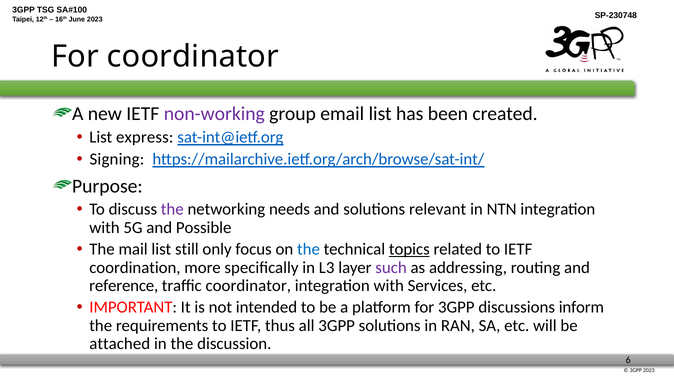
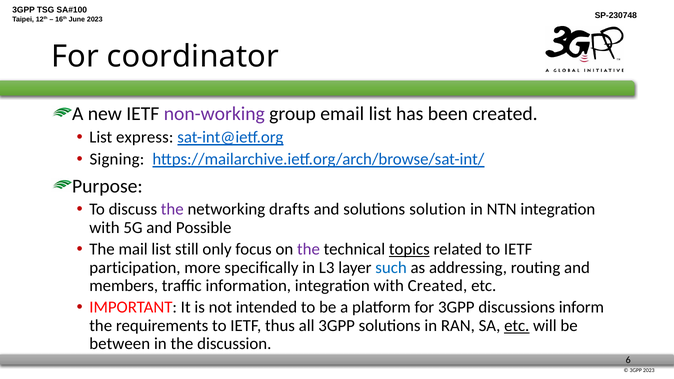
needs: needs -> drafts
relevant: relevant -> solution
the at (309, 249) colour: blue -> purple
coordination: coordination -> participation
such colour: purple -> blue
reference: reference -> members
traffic coordinator: coordinator -> information
with Services: Services -> Created
etc at (517, 326) underline: none -> present
attached: attached -> between
